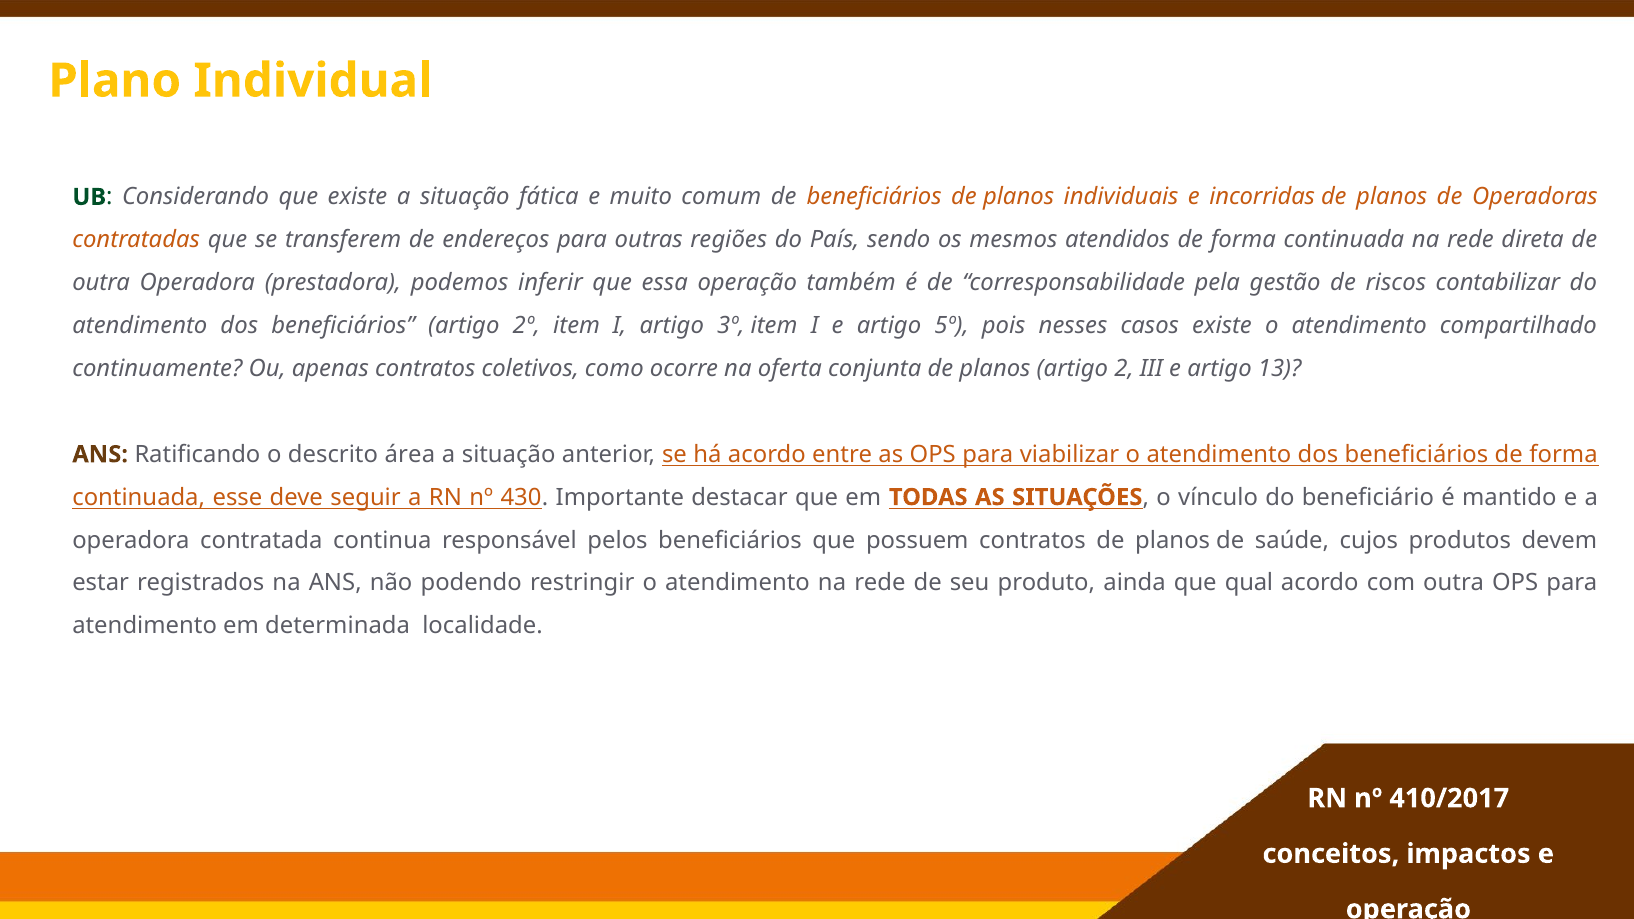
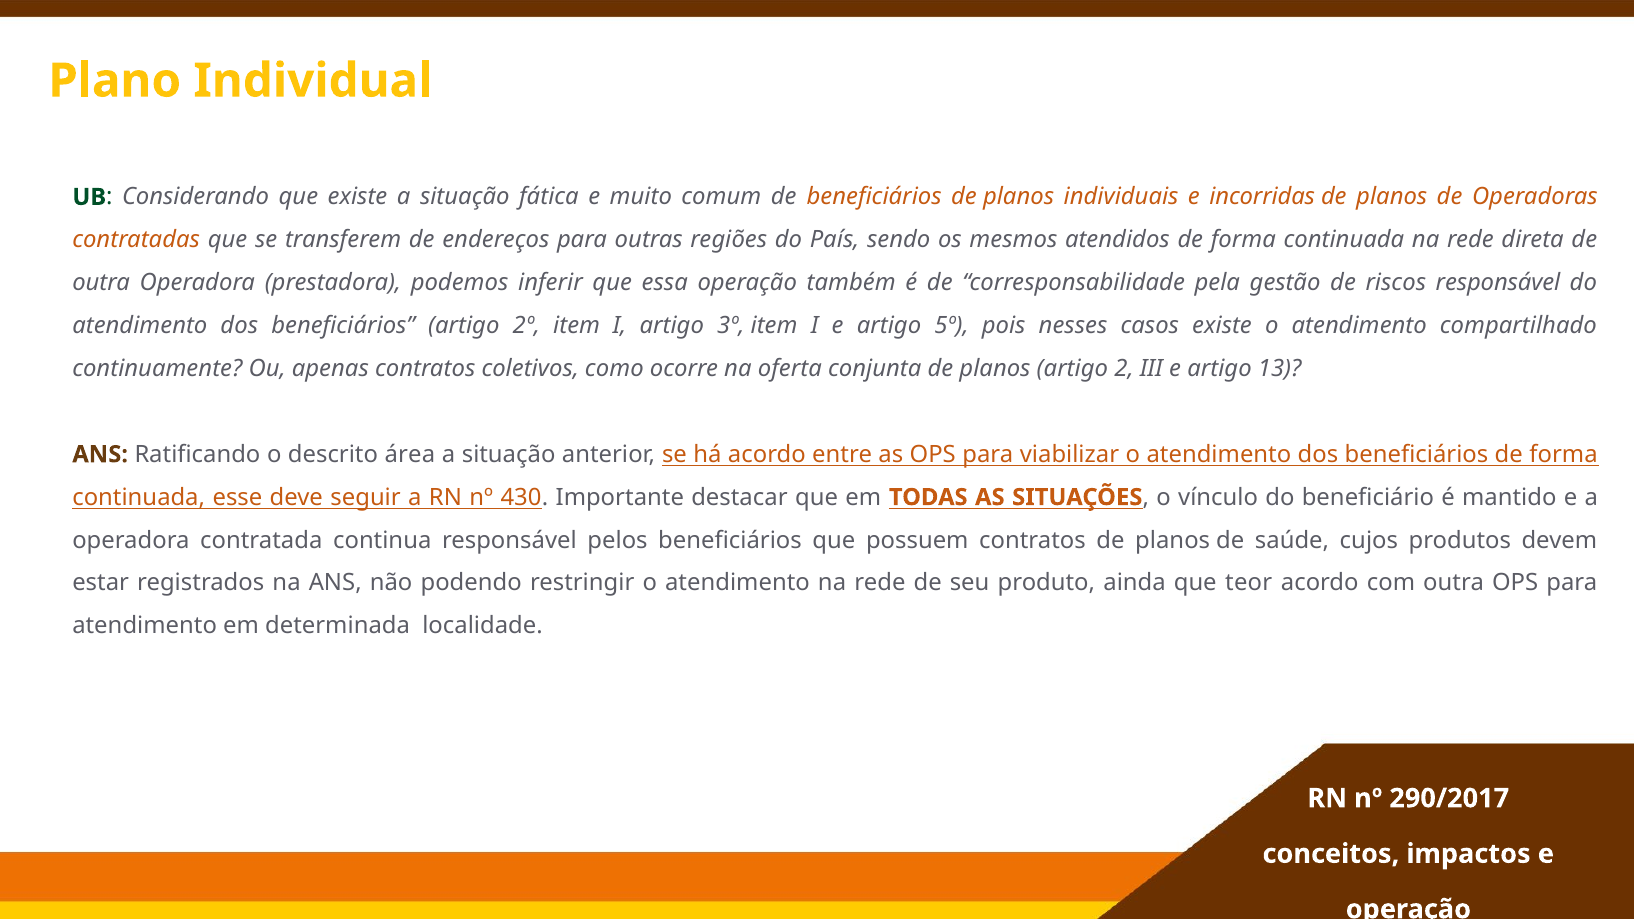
riscos contabilizar: contabilizar -> responsável
qual: qual -> teor
410/2017: 410/2017 -> 290/2017
